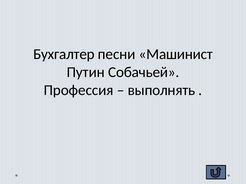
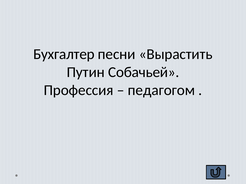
Машинист: Машинист -> Вырастить
выполнять: выполнять -> педагогом
